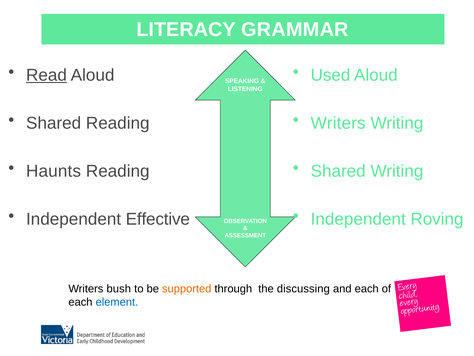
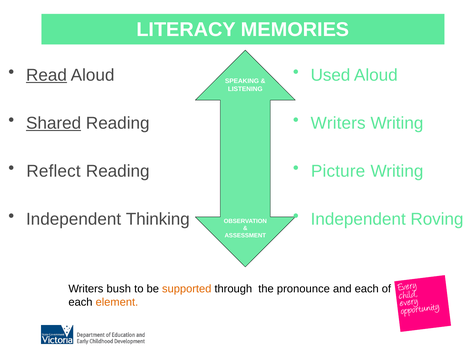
GRAMMAR: GRAMMAR -> MEMORIES
Shared at (54, 123) underline: none -> present
Haunts: Haunts -> Reflect
Shared at (338, 171): Shared -> Picture
Effective: Effective -> Thinking
discussing: discussing -> pronounce
element colour: blue -> orange
